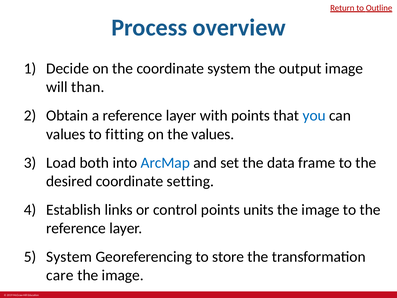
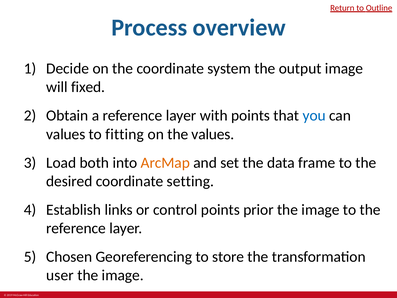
than: than -> fixed
ArcMap colour: blue -> orange
units: units -> prior
System at (69, 257): System -> Chosen
care: care -> user
